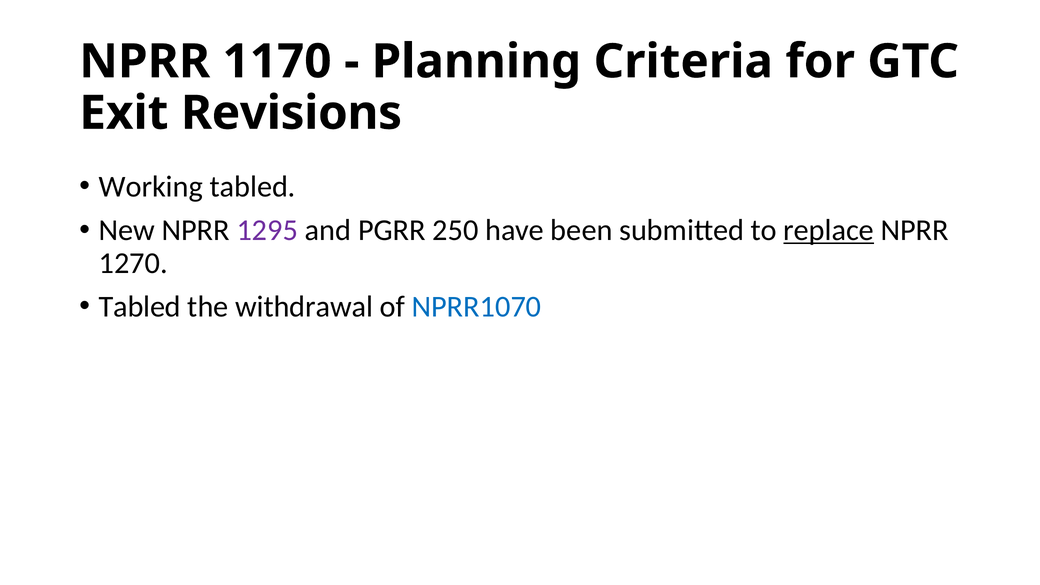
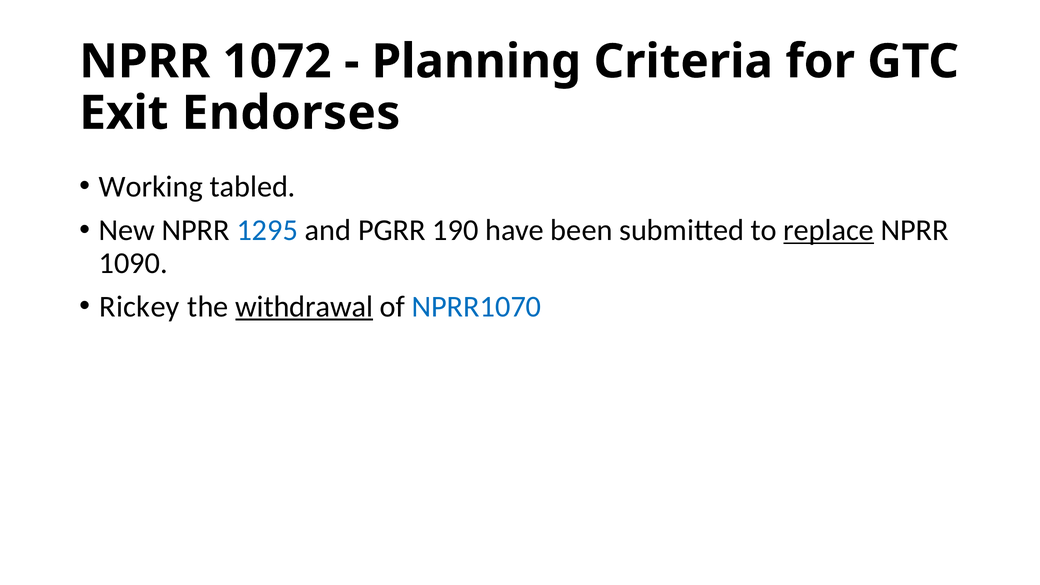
1170: 1170 -> 1072
Revisions: Revisions -> Endorses
1295 colour: purple -> blue
250: 250 -> 190
1270: 1270 -> 1090
Tabled at (140, 307): Tabled -> Rickey
withdrawal underline: none -> present
